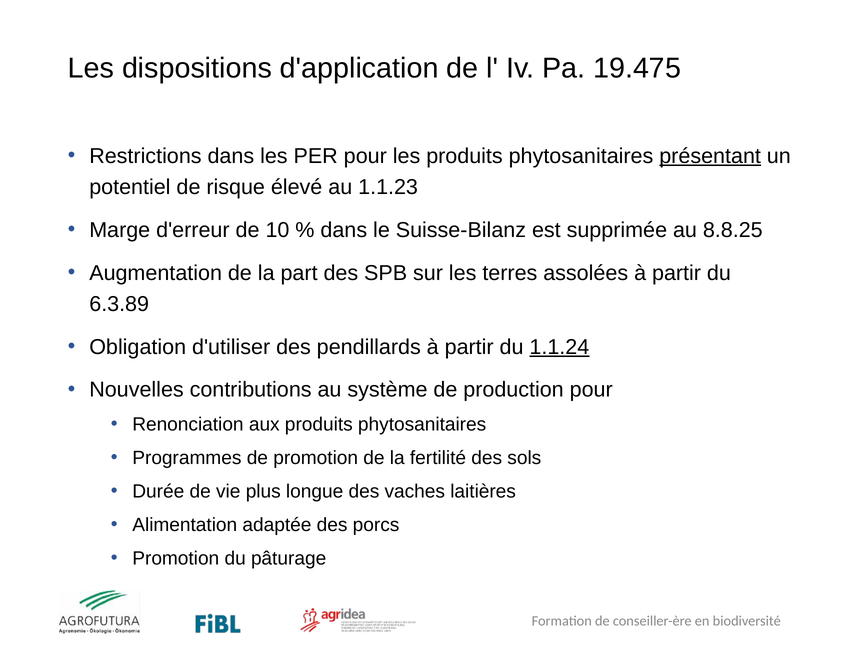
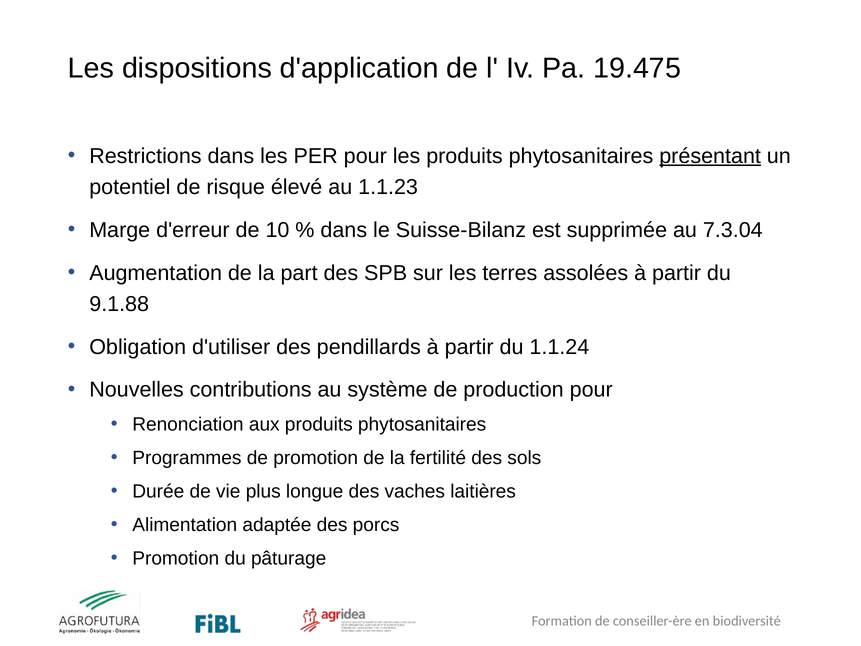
8.8.25: 8.8.25 -> 7.3.04
6.3.89: 6.3.89 -> 9.1.88
1.1.24 underline: present -> none
